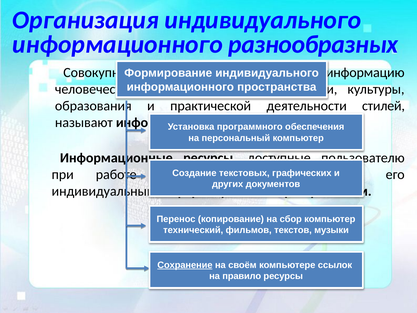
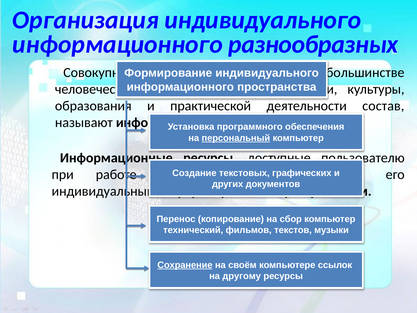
информацию: информацию -> большинстве
стилей: стилей -> состав
персональный underline: none -> present
правило: правило -> другому
